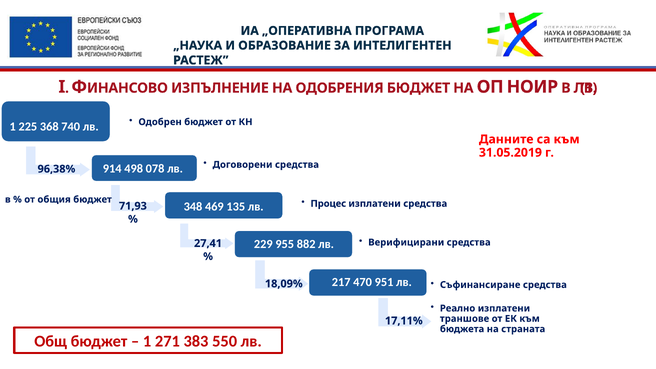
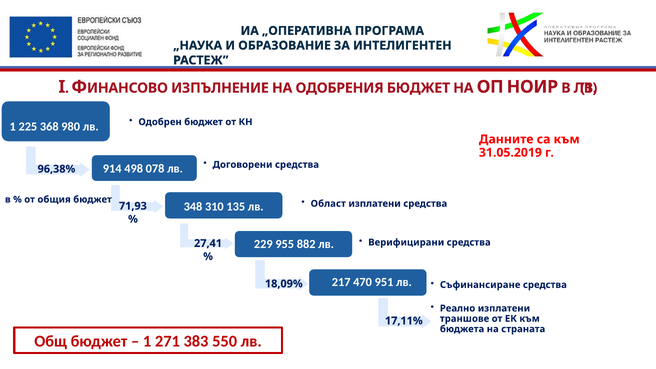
740: 740 -> 980
Процес: Процес -> Област
469: 469 -> 310
